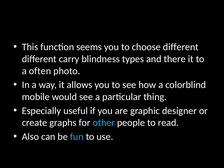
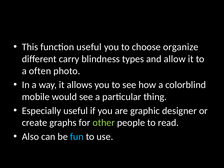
function seems: seems -> useful
choose different: different -> organize
there: there -> allow
other colour: light blue -> light green
